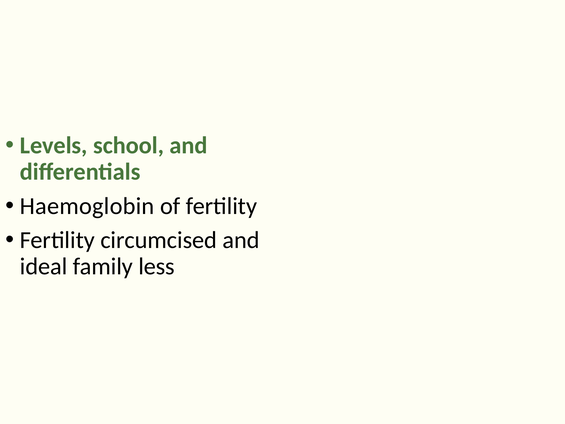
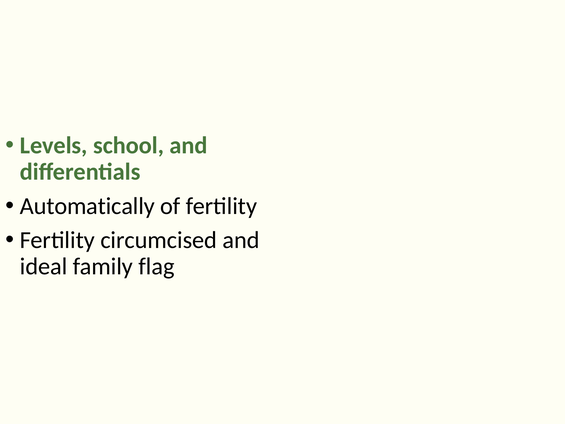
Haemoglobin: Haemoglobin -> Automatically
less: less -> flag
